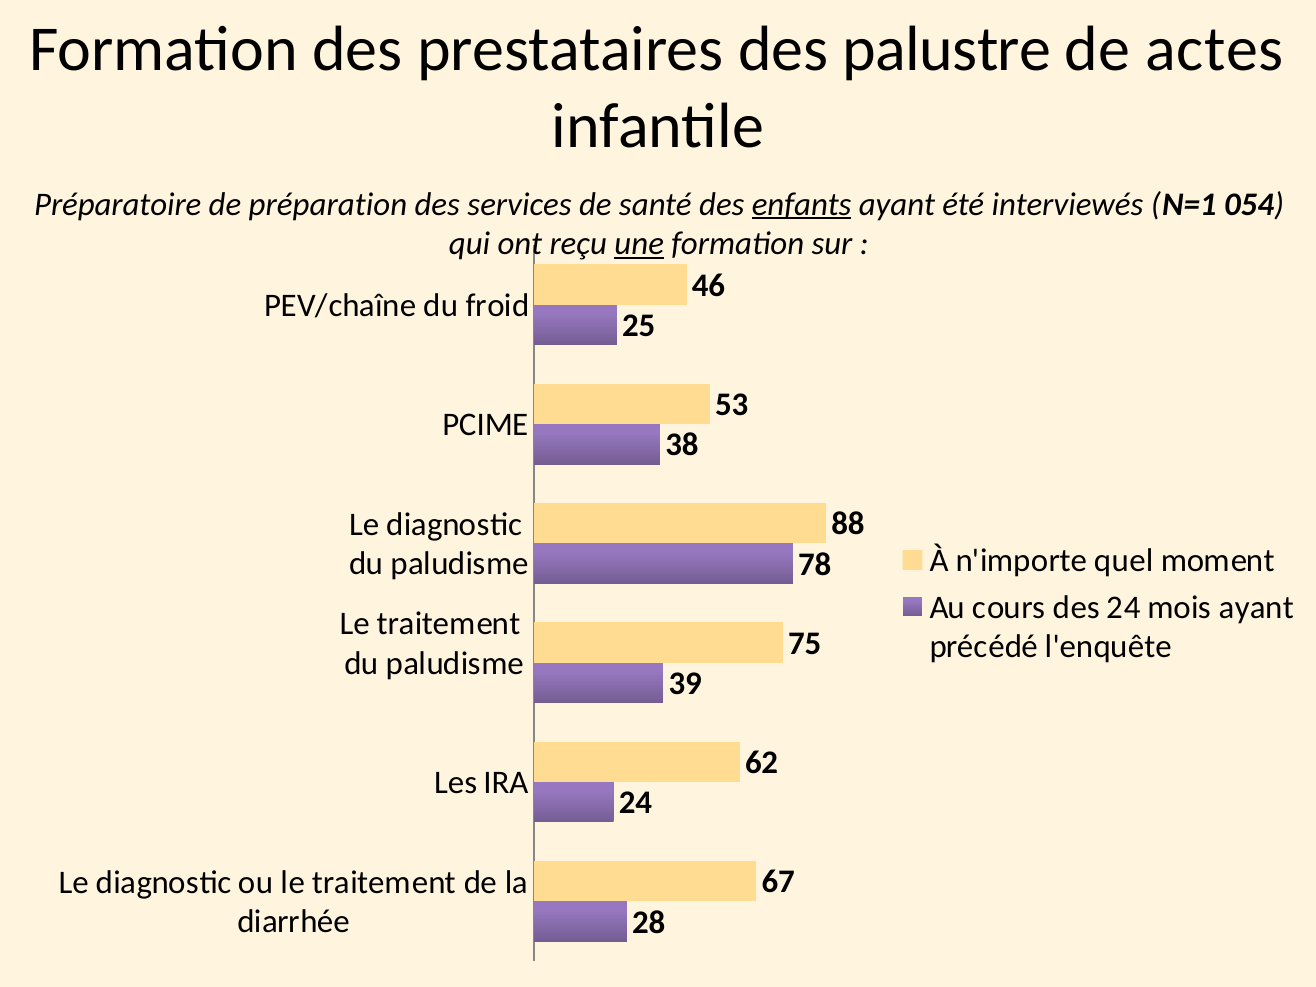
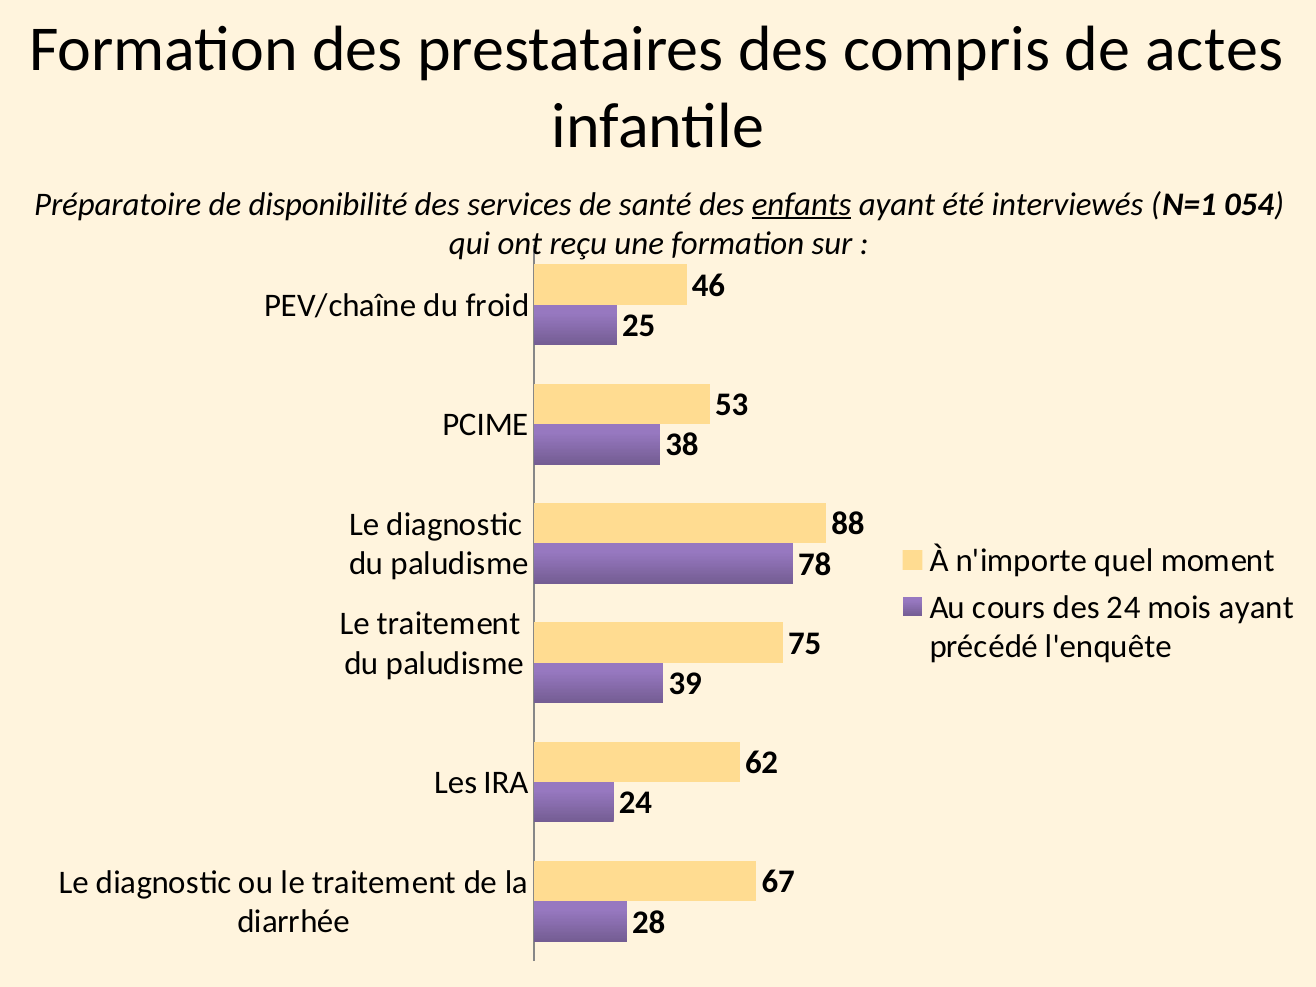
palustre: palustre -> compris
préparation: préparation -> disponibilité
une underline: present -> none
